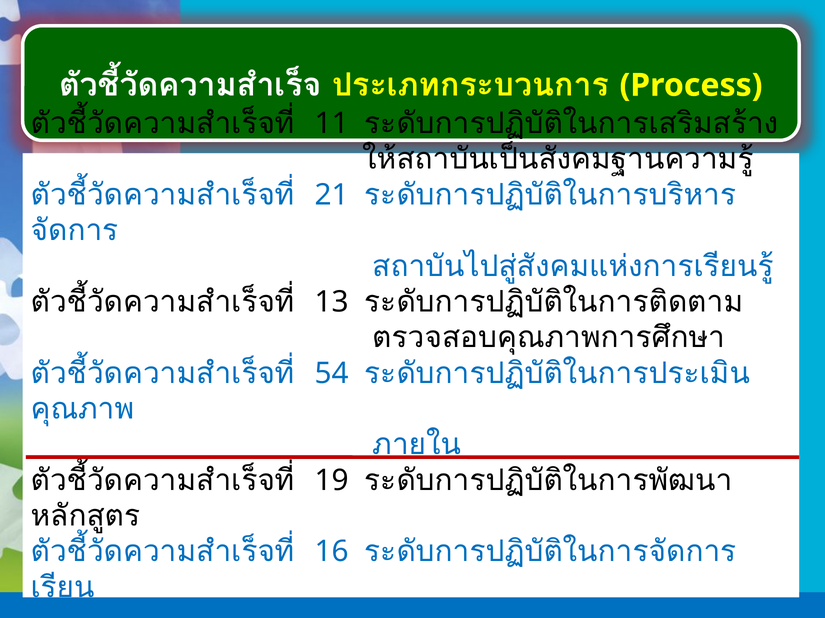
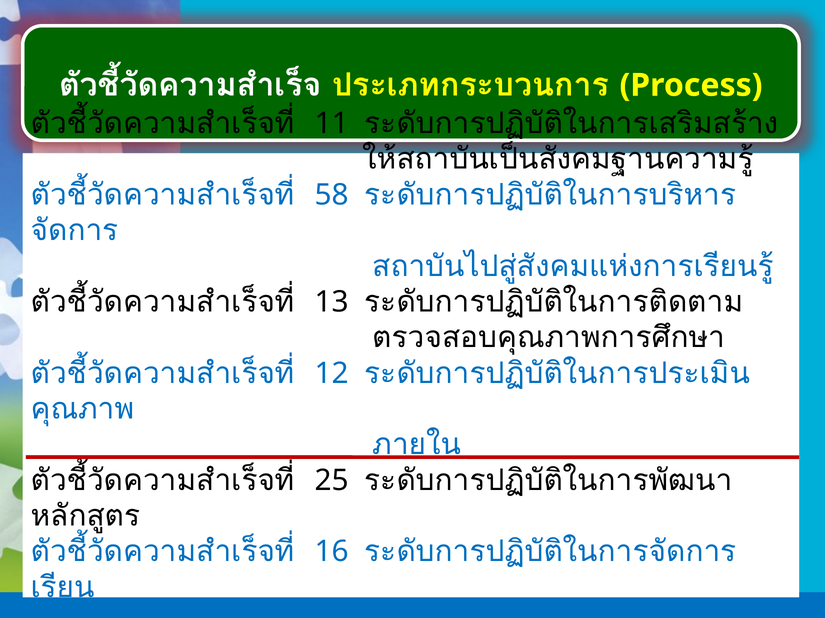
21: 21 -> 58
54: 54 -> 12
19: 19 -> 25
